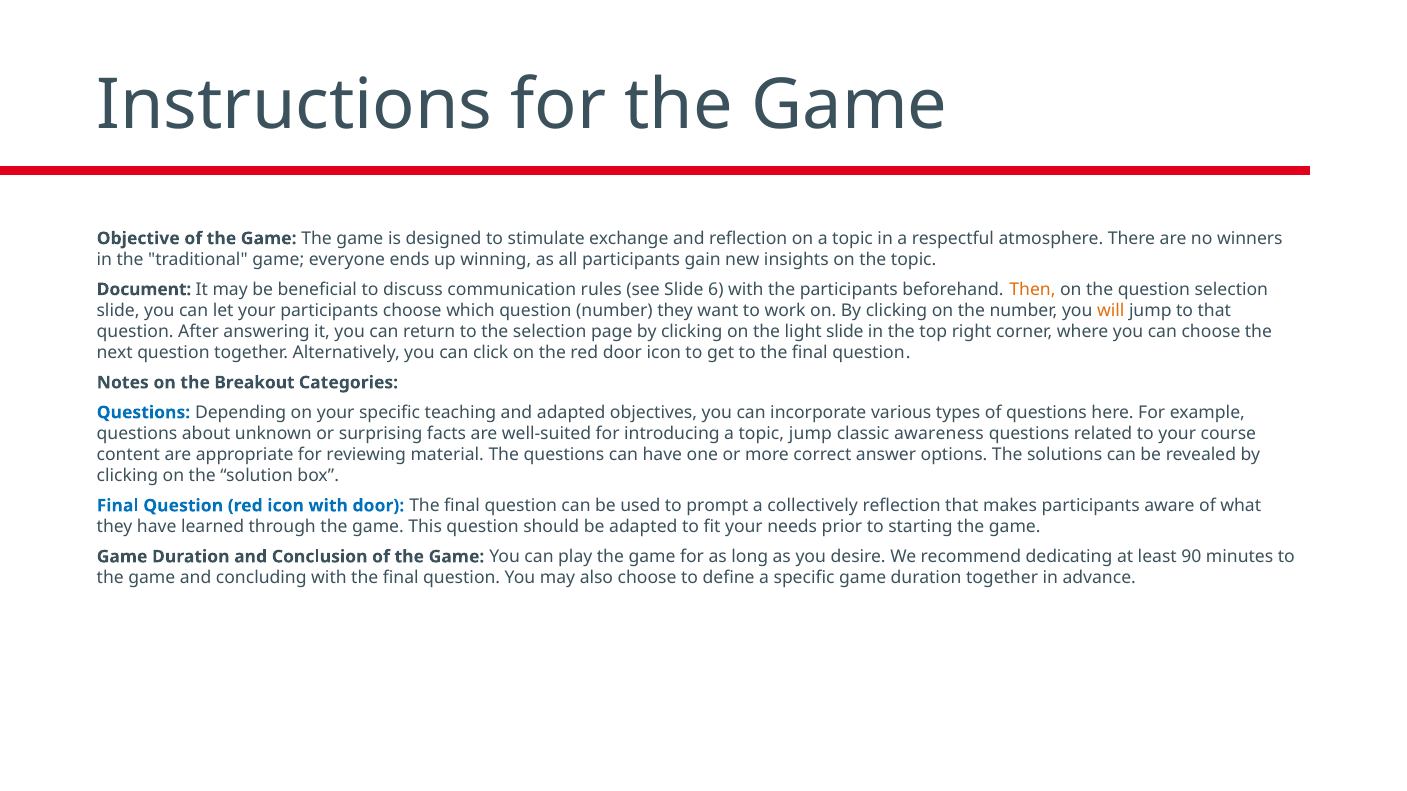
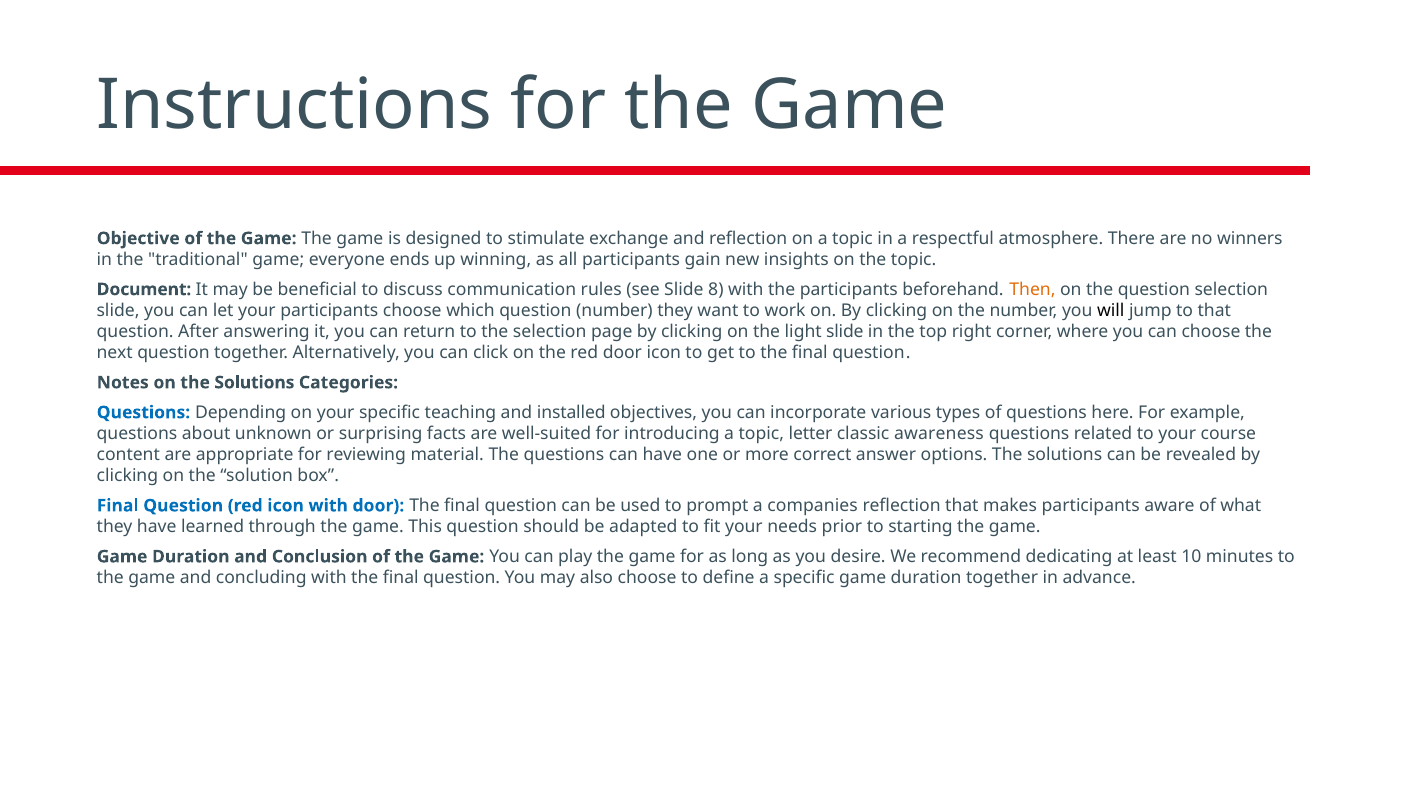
6: 6 -> 8
will colour: orange -> black
on the Breakout: Breakout -> Solutions
and adapted: adapted -> installed
topic jump: jump -> letter
collectively: collectively -> companies
90: 90 -> 10
